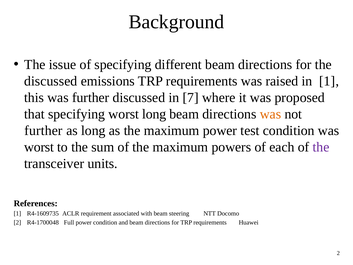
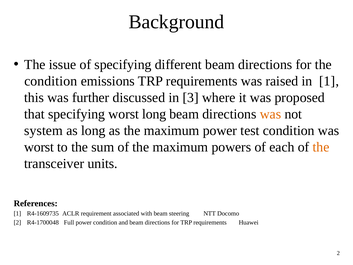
discussed at (51, 81): discussed -> condition
7: 7 -> 3
further at (43, 131): further -> system
the at (321, 147) colour: purple -> orange
